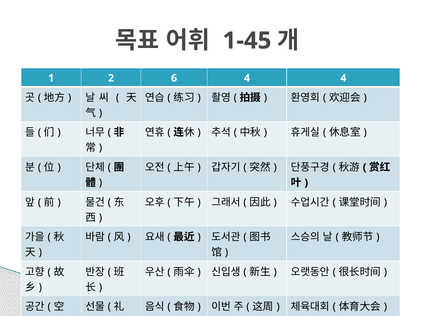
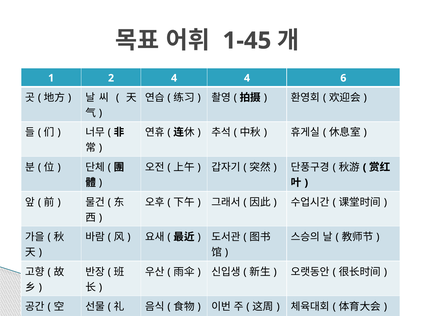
2 6: 6 -> 4
4 4: 4 -> 6
